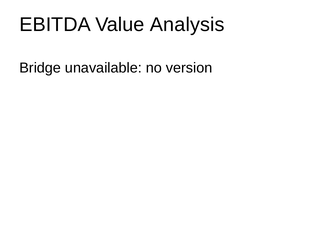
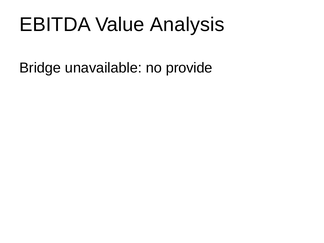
version: version -> provide
